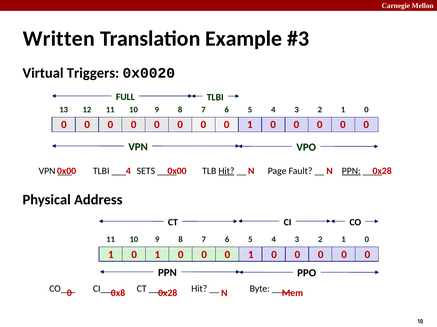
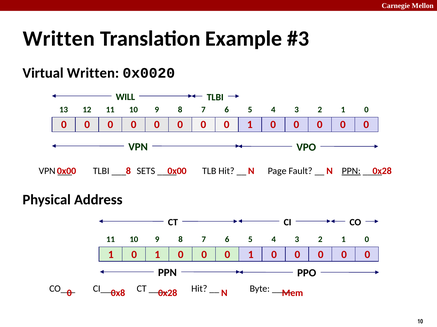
Virtual Triggers: Triggers -> Written
FULL: FULL -> WILL
Hit at (226, 171) underline: present -> none
4 at (128, 172): 4 -> 8
